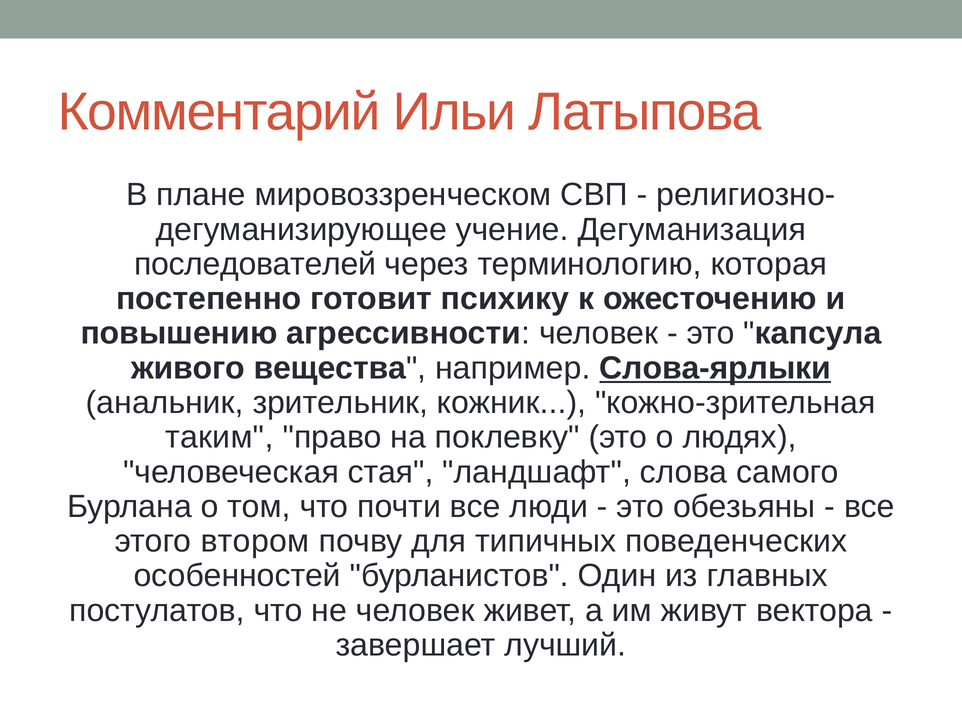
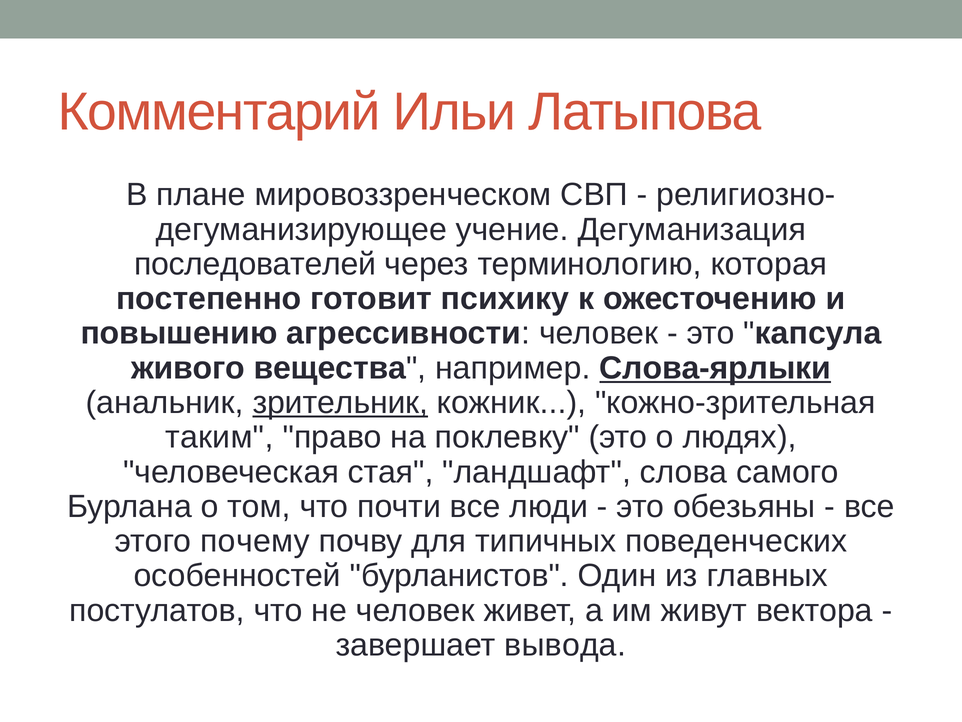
зрительник underline: none -> present
втором: втором -> почему
лучший: лучший -> вывода
